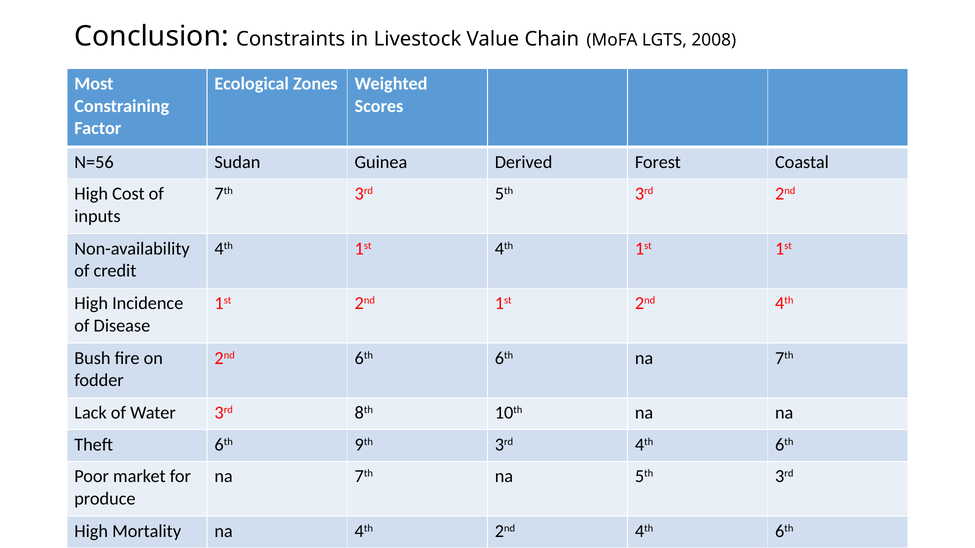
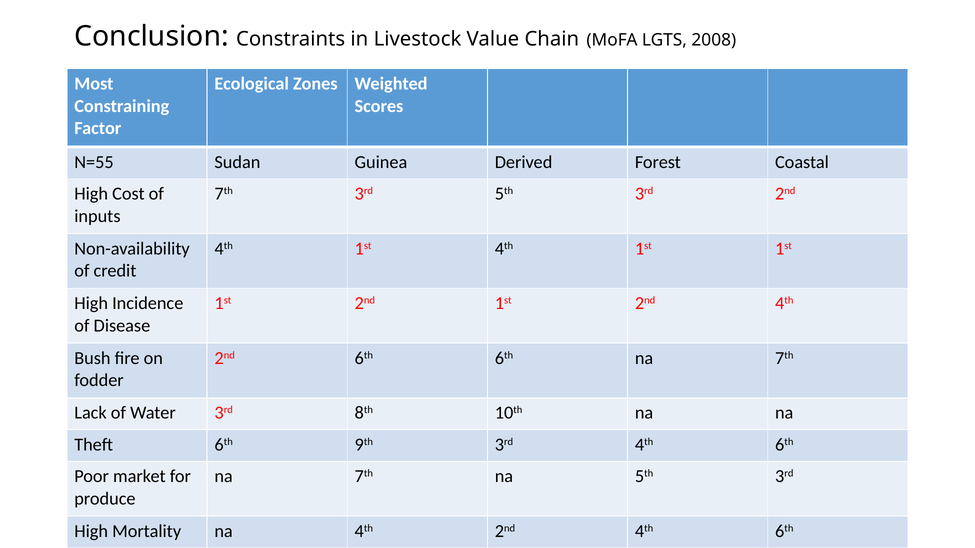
N=56: N=56 -> N=55
